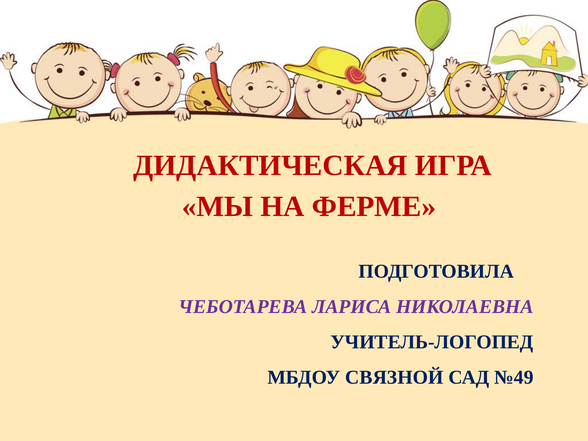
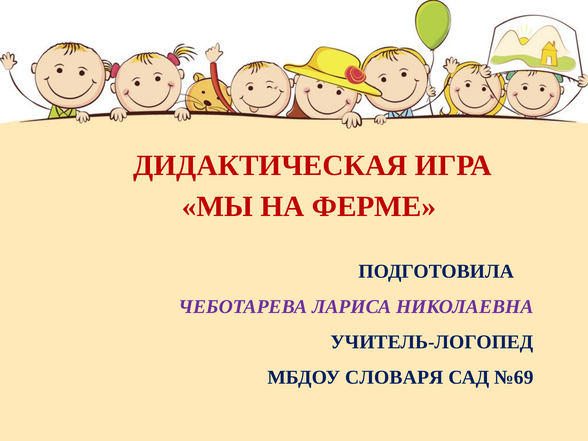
СВЯЗНОЙ: СВЯЗНОЙ -> СЛОВАРЯ
№49: №49 -> №69
